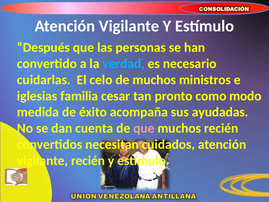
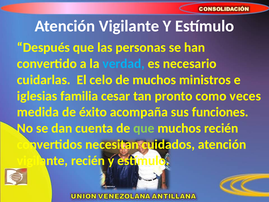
modo: modo -> veces
ayudadas: ayudadas -> funciones
que at (144, 128) colour: pink -> light green
